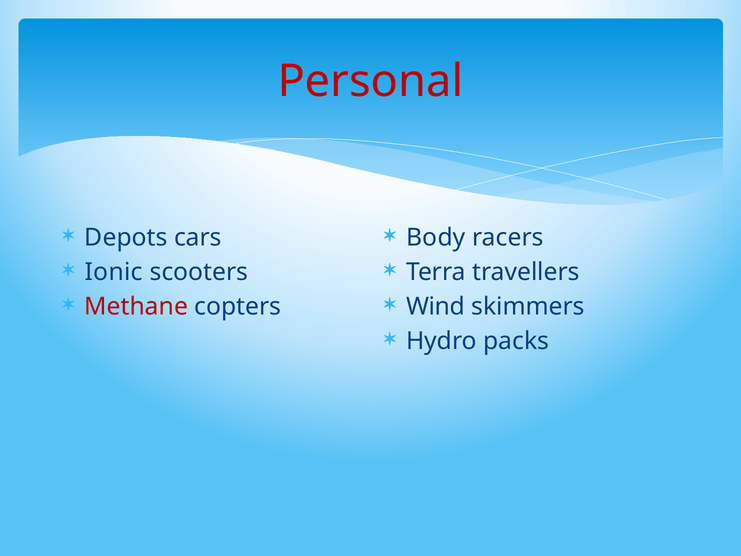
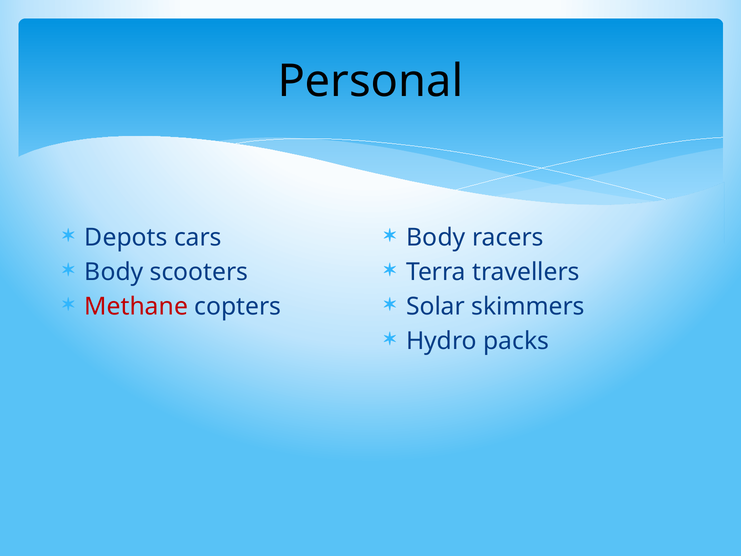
Personal colour: red -> black
Ionic at (114, 272): Ionic -> Body
Wind: Wind -> Solar
